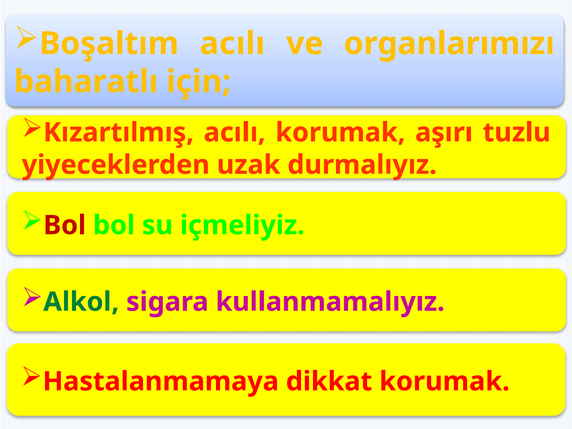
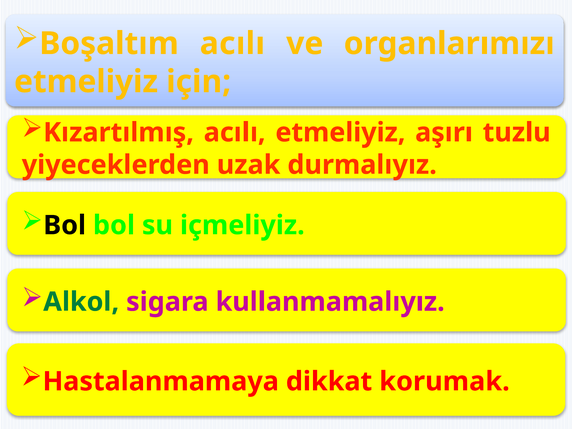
baharatlı at (86, 82): baharatlı -> etmeliyiz
acılı korumak: korumak -> etmeliyiz
Bol at (65, 225) colour: red -> black
